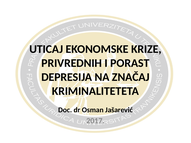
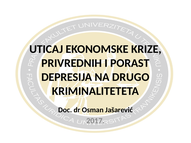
ZNAČAJ: ZNAČAJ -> DRUGO
